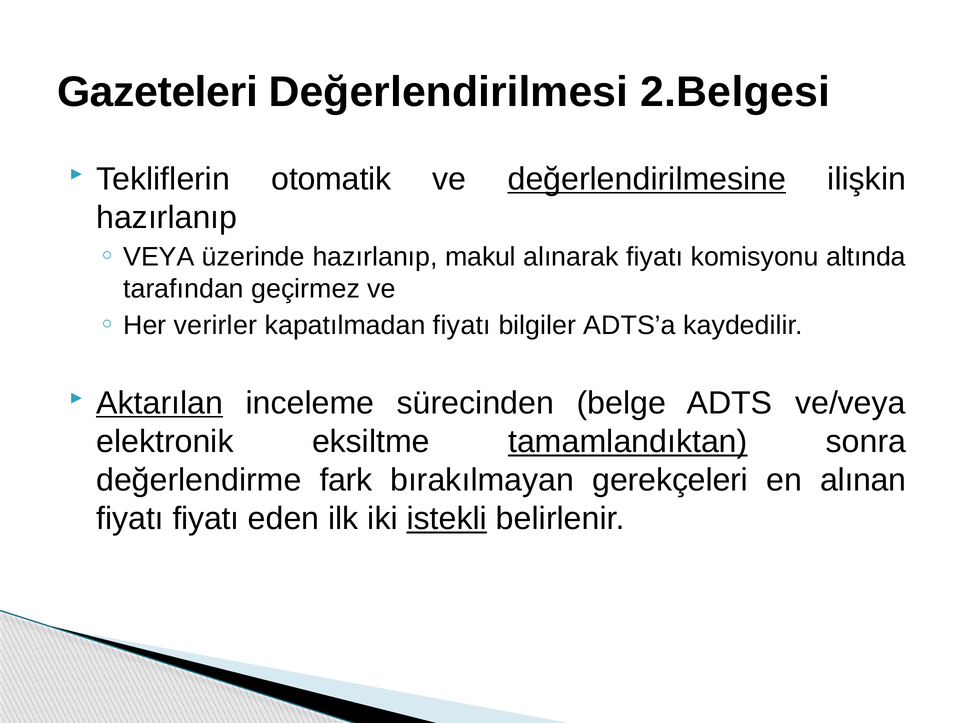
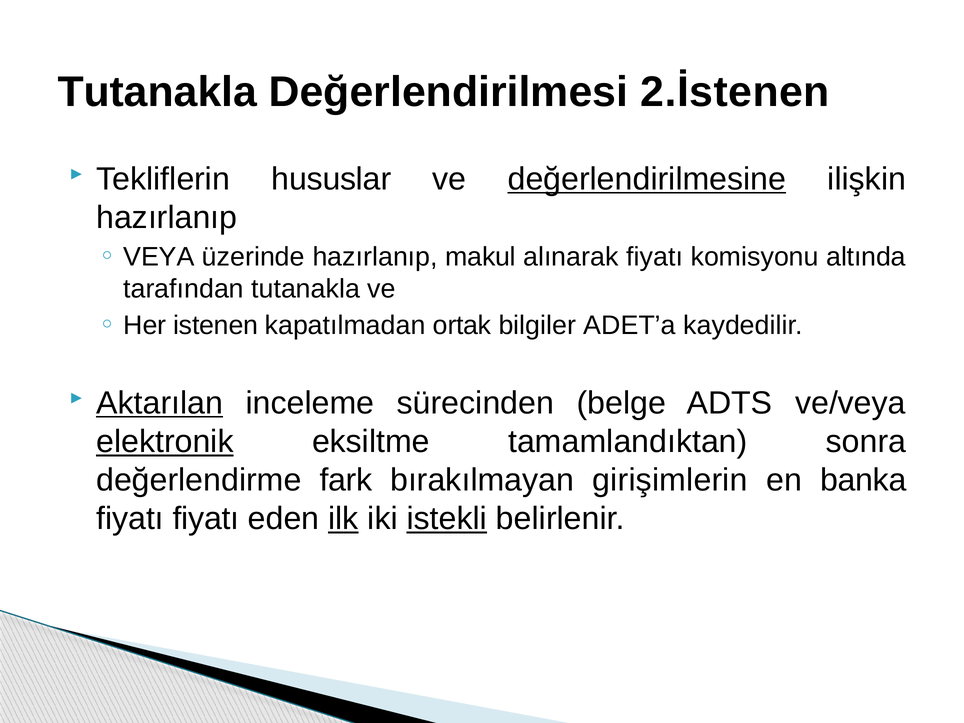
Gazeteleri at (157, 92): Gazeteleri -> Tutanakla
2.Belgesi: 2.Belgesi -> 2.İstenen
otomatik: otomatik -> hususlar
tarafından geçirmez: geçirmez -> tutanakla
verirler: verirler -> istenen
kapatılmadan fiyatı: fiyatı -> ortak
ADTS’a: ADTS’a -> ADET’a
elektronik underline: none -> present
tamamlandıktan underline: present -> none
gerekçeleri: gerekçeleri -> girişimlerin
alınan: alınan -> banka
ilk underline: none -> present
